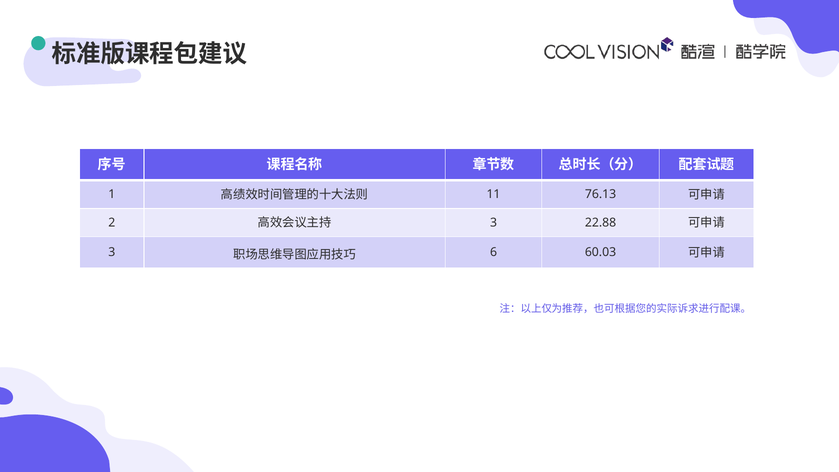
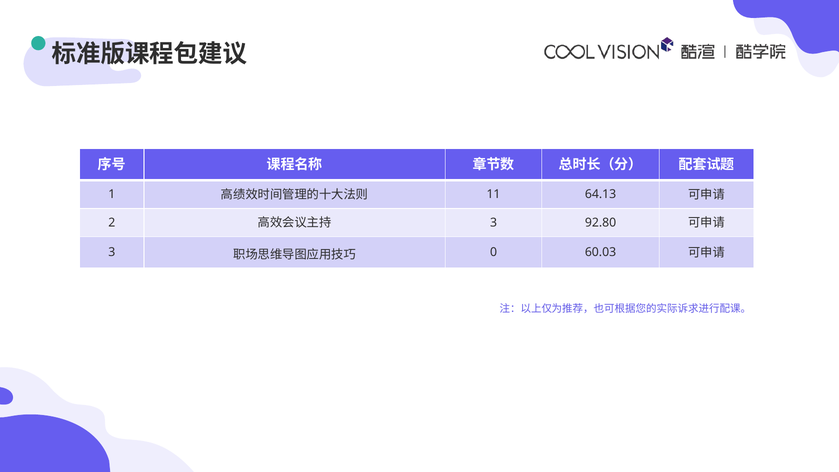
76.13: 76.13 -> 64.13
22.88: 22.88 -> 92.80
6: 6 -> 0
